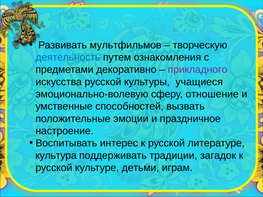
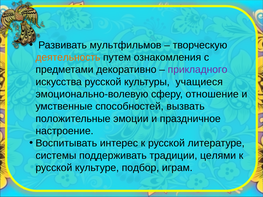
деятельность colour: blue -> orange
культура: культура -> системы
загадок: загадок -> целями
детьми: детьми -> подбор
